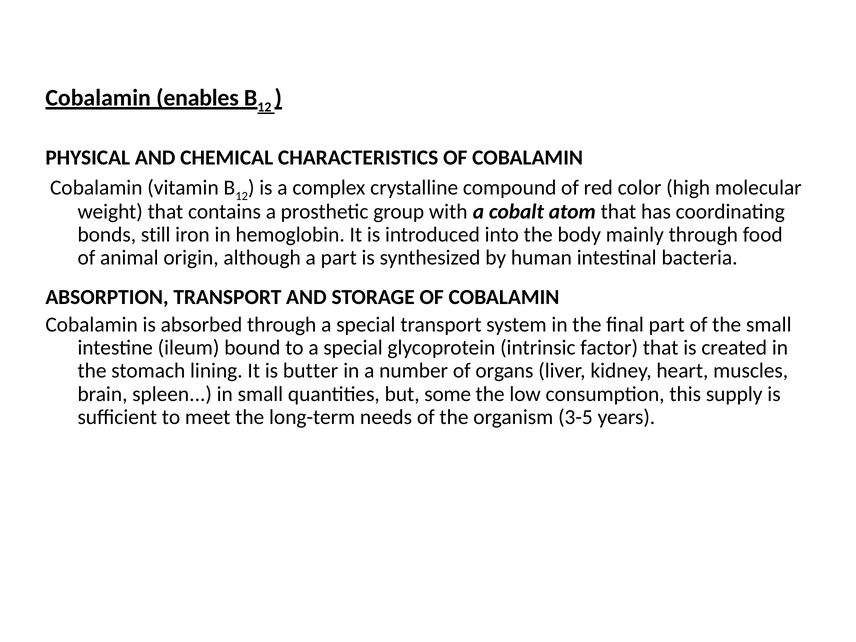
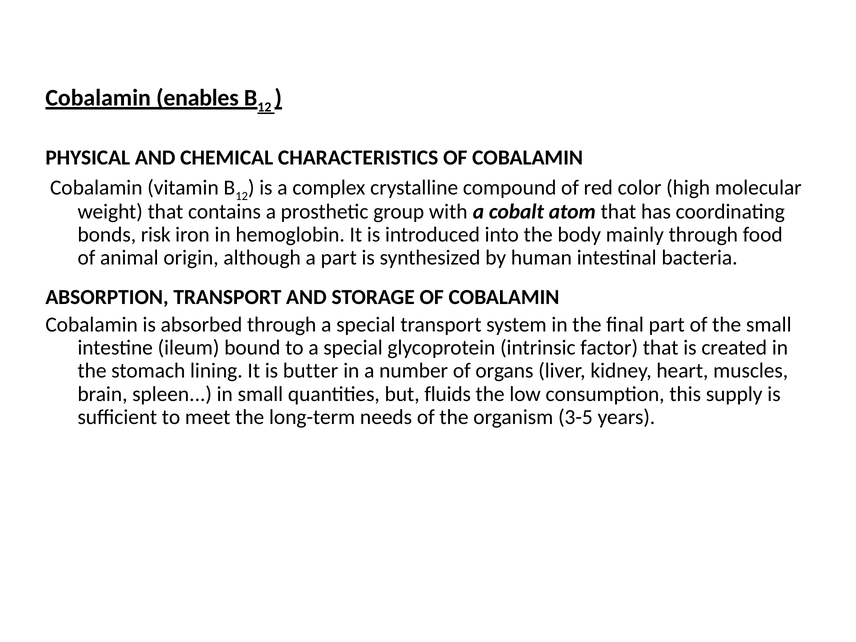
still: still -> risk
some: some -> fluids
